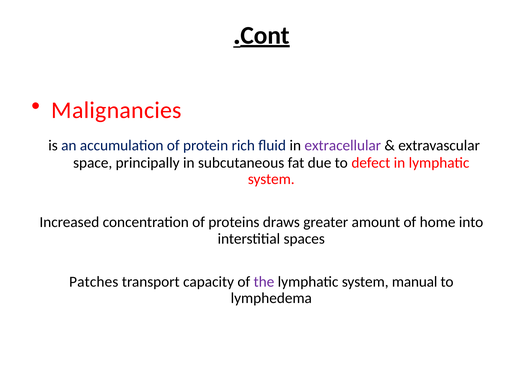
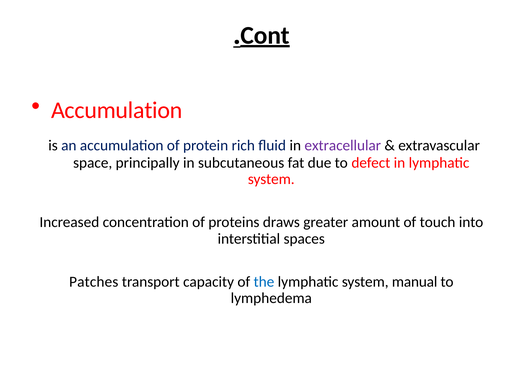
Malignancies at (116, 110): Malignancies -> Accumulation
home: home -> touch
the colour: purple -> blue
